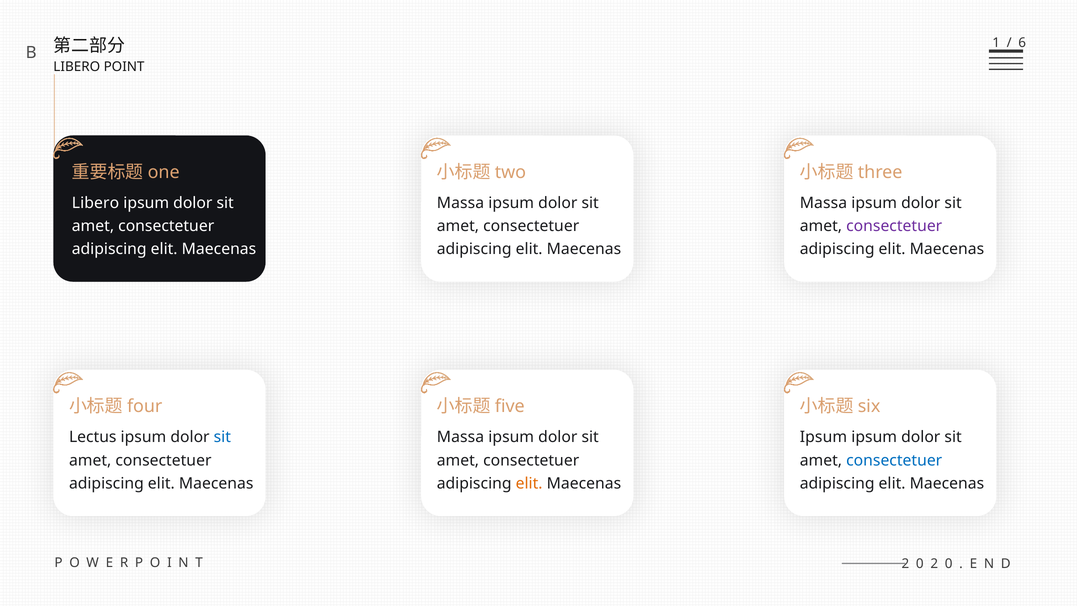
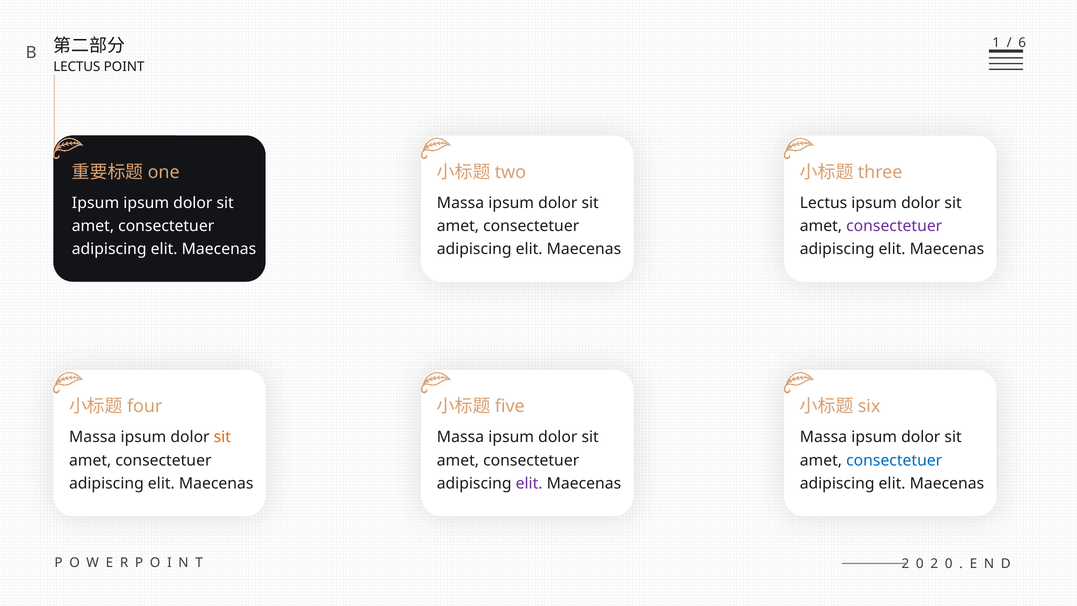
LIBERO at (77, 67): LIBERO -> LECTUS
Libero at (95, 203): Libero -> Ipsum
Massa at (823, 203): Massa -> Lectus
Lectus at (93, 437): Lectus -> Massa
sit at (222, 437) colour: blue -> orange
Ipsum at (823, 437): Ipsum -> Massa
elit at (529, 483) colour: orange -> purple
